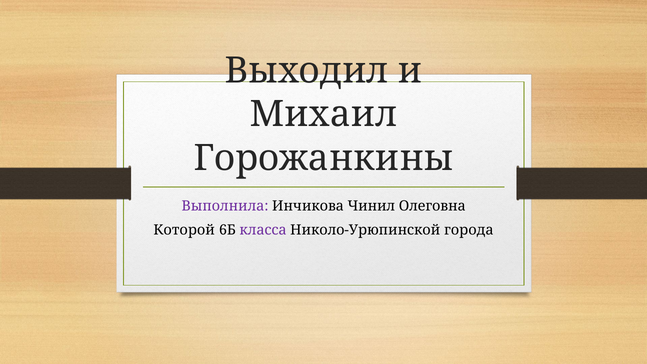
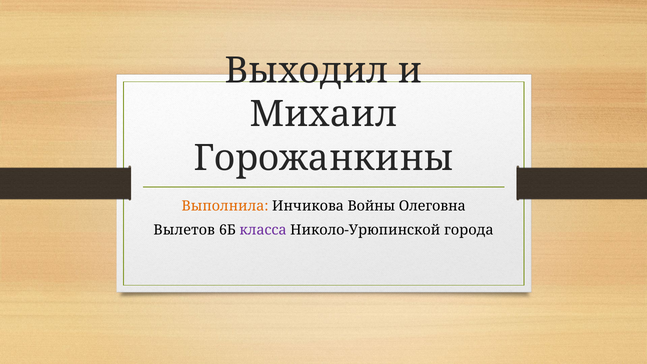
Выполнила colour: purple -> orange
Чинил: Чинил -> Войны
Которой: Которой -> Вылетов
